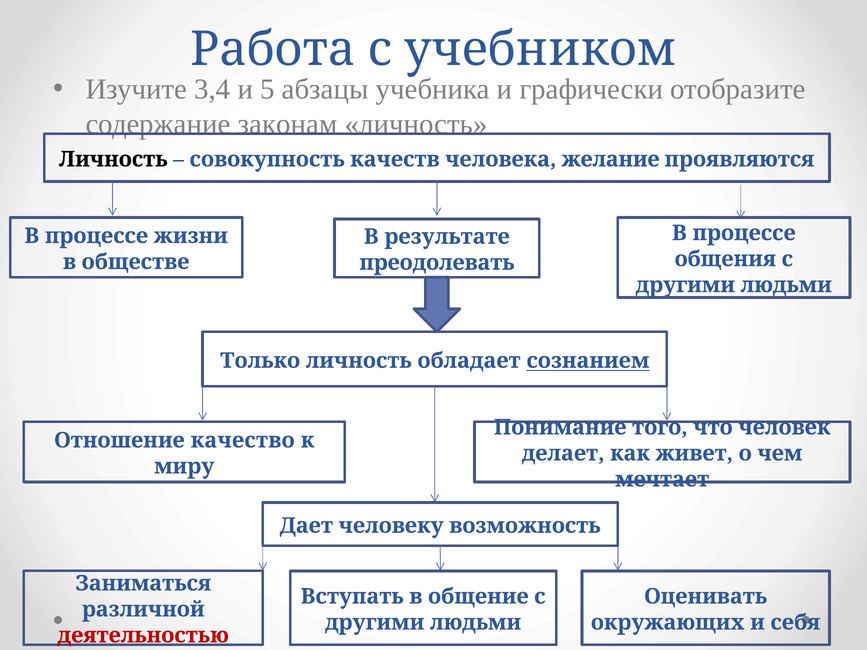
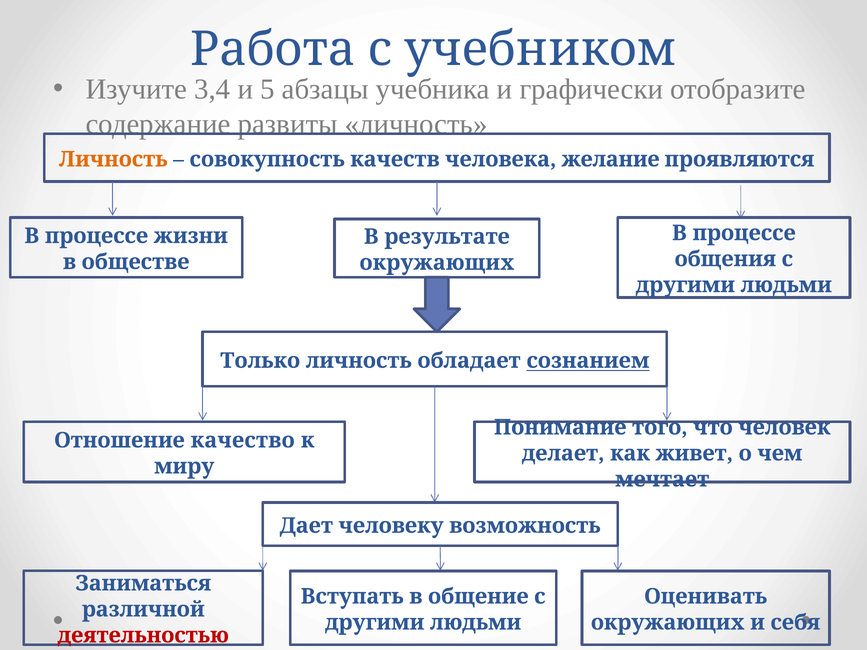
законам: законам -> развиты
Личность at (113, 159) colour: black -> orange
преодолевать at (437, 263): преодолевать -> окружающих
